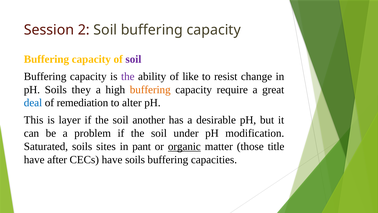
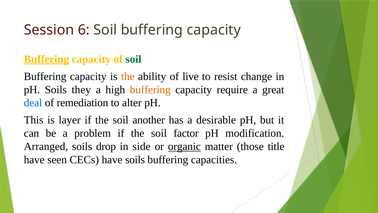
2: 2 -> 6
Buffering at (46, 59) underline: none -> present
soil at (133, 59) colour: purple -> green
the at (128, 76) colour: purple -> orange
like: like -> live
under: under -> factor
Saturated: Saturated -> Arranged
sites: sites -> drop
pant: pant -> side
after: after -> seen
